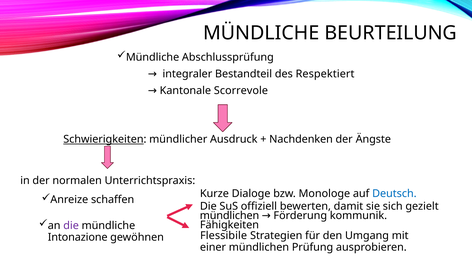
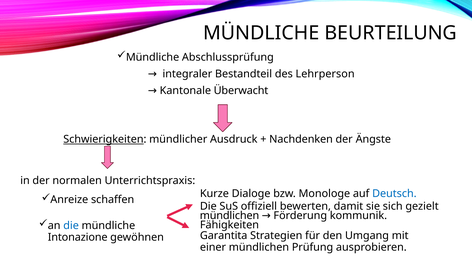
Respektiert: Respektiert -> Lehrperson
Scorrevole: Scorrevole -> Überwacht
die at (71, 226) colour: purple -> blue
Flessibile: Flessibile -> Garantita
